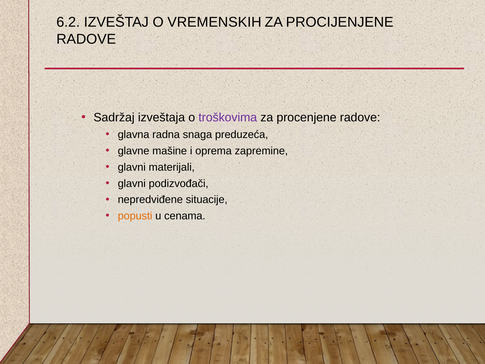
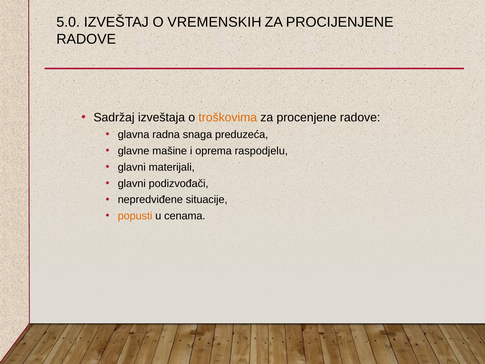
6.2: 6.2 -> 5.0
troškovima colour: purple -> orange
zapremine: zapremine -> raspodjelu
